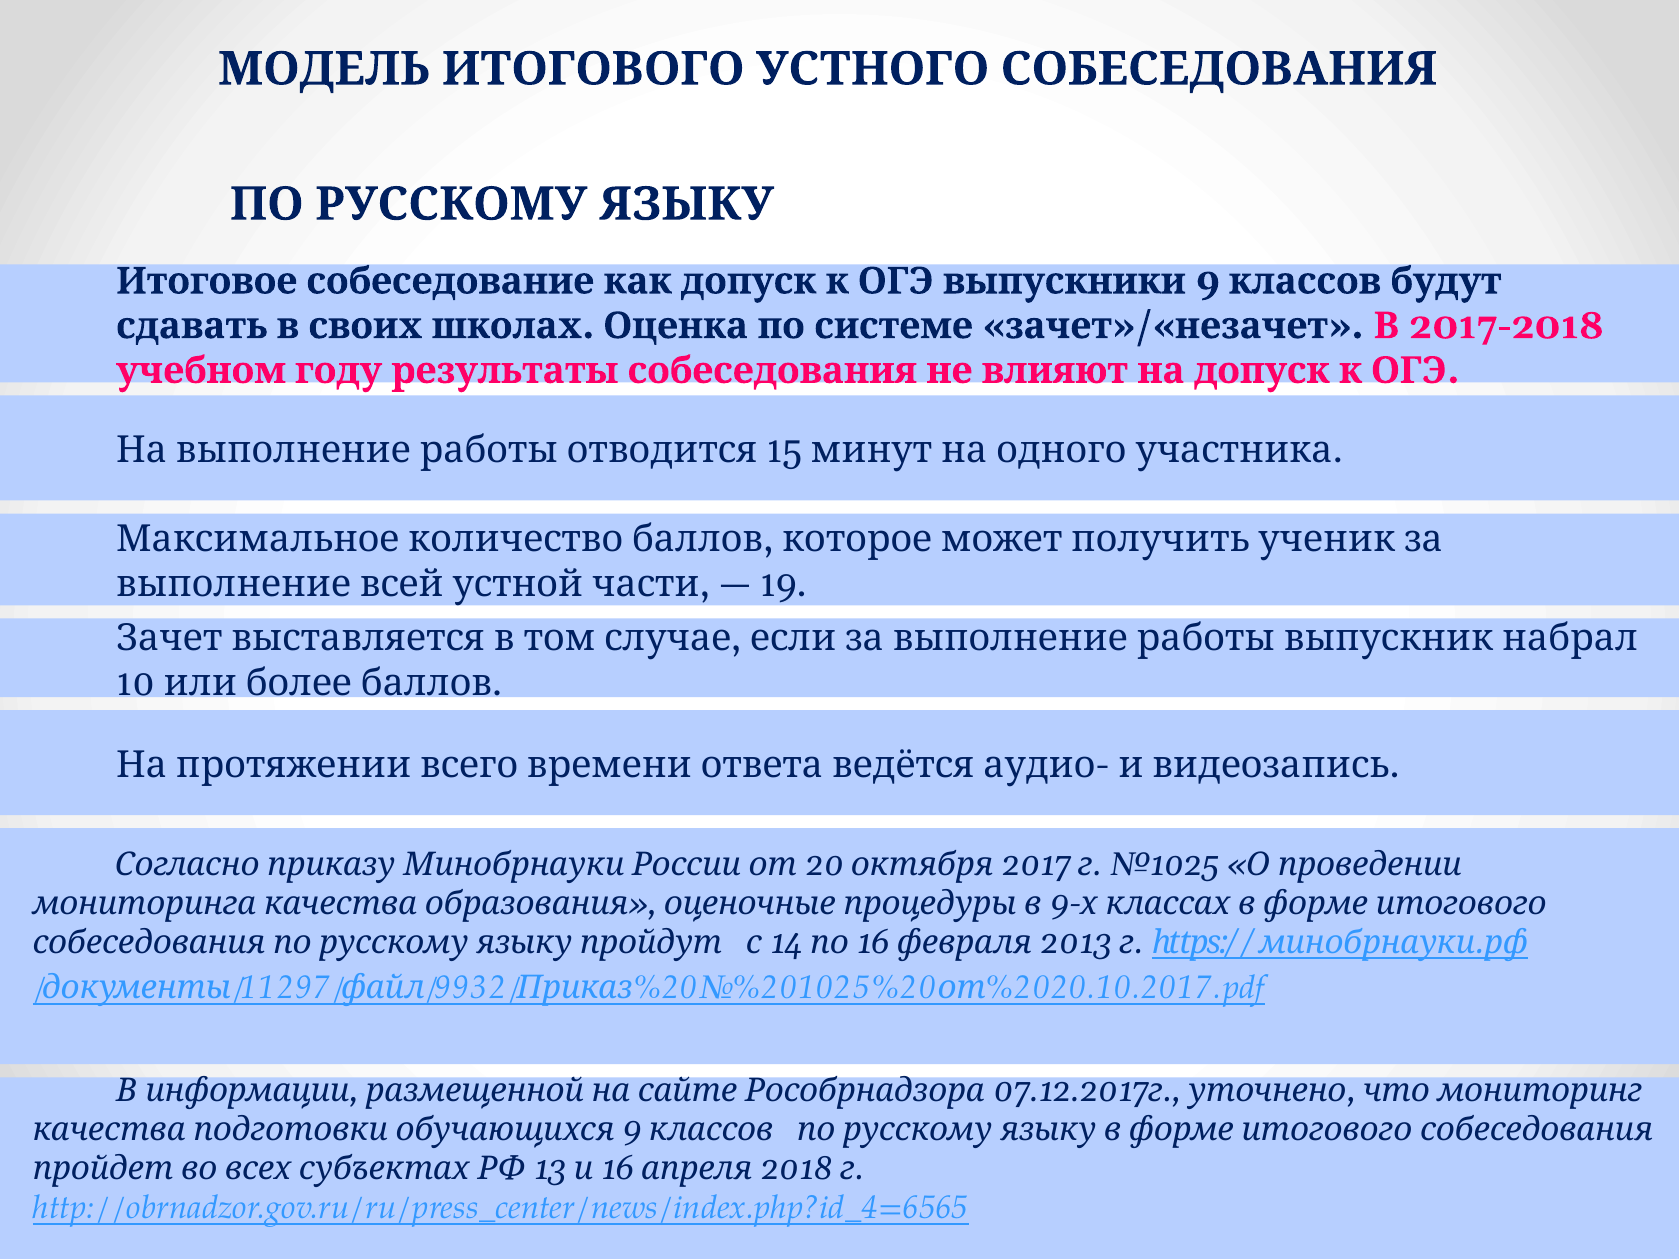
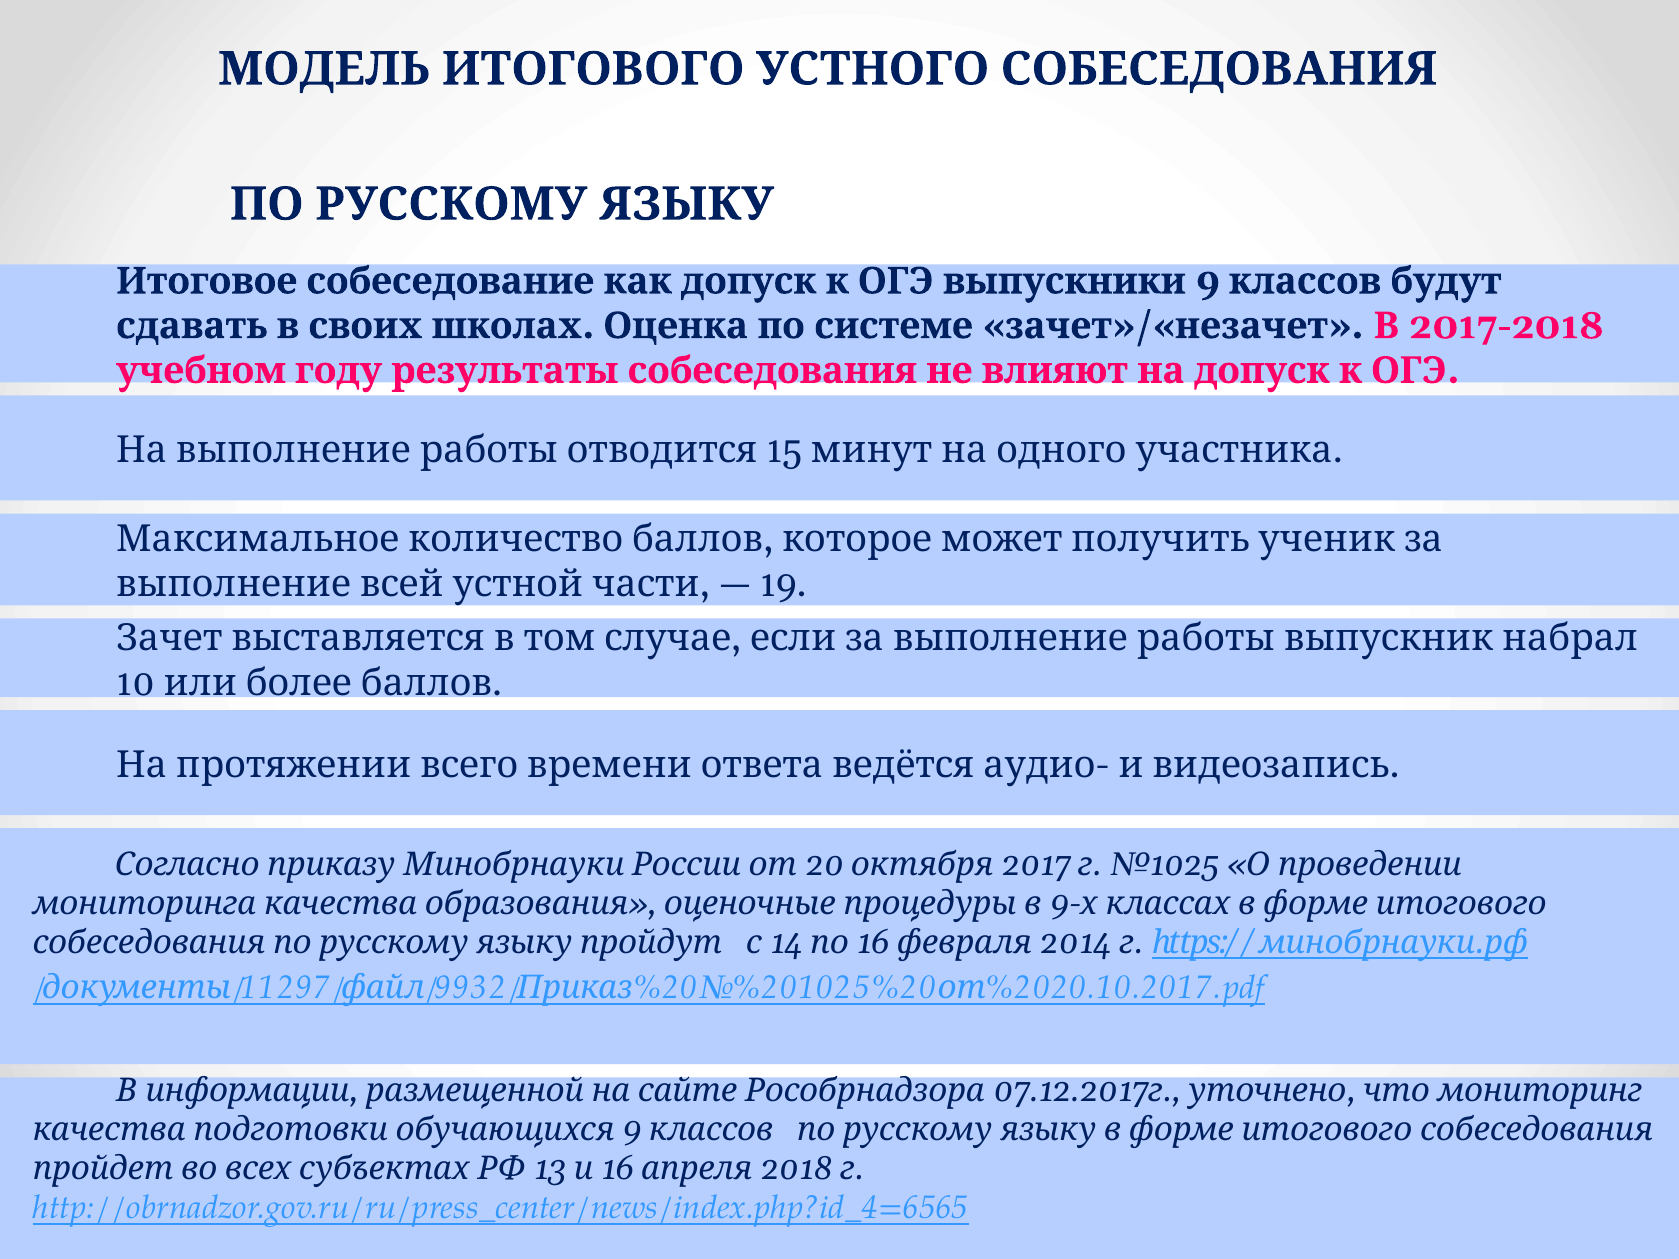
2013: 2013 -> 2014
